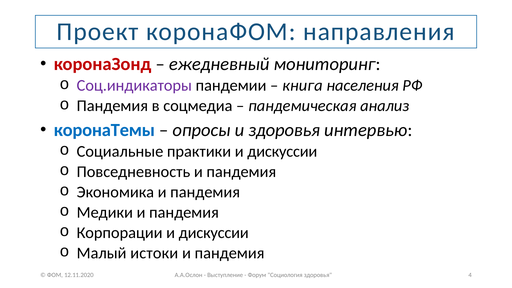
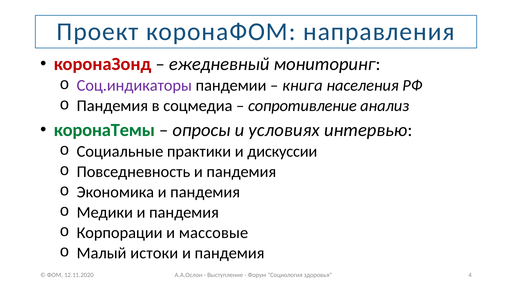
пандемическая: пандемическая -> сопротивление
коронаТемы colour: blue -> green
и здоровья: здоровья -> условиях
Корпорации и дискуссии: дискуссии -> массовые
